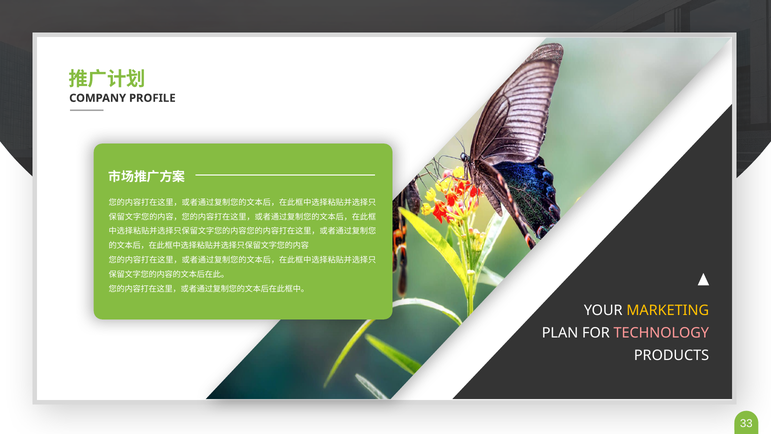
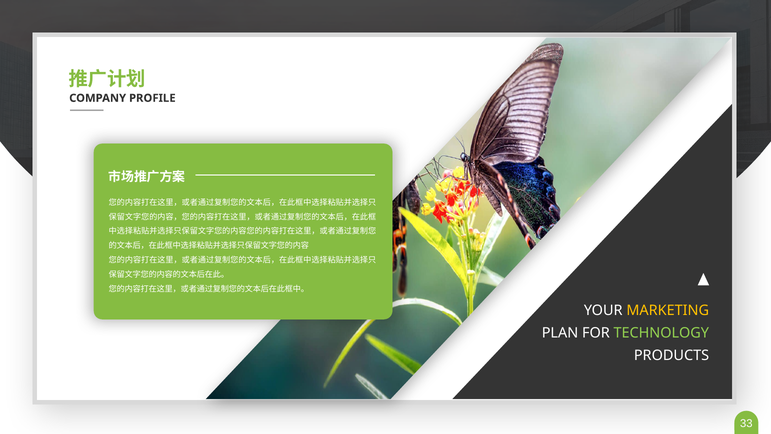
TECHNOLOGY colour: pink -> light green
